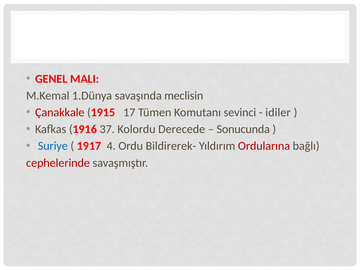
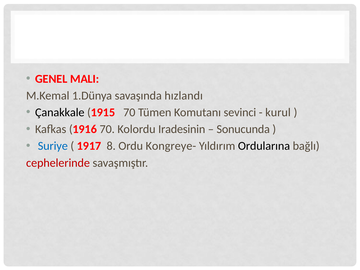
meclisin: meclisin -> hızlandı
Çanakkale colour: red -> black
1915 17: 17 -> 70
idiler: idiler -> kurul
1916 37: 37 -> 70
Derecede: Derecede -> Iradesinin
4: 4 -> 8
Bildirerek-: Bildirerek- -> Kongreye-
Ordularına colour: red -> black
